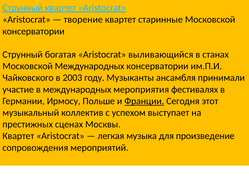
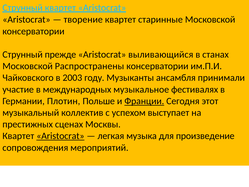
богатая: богатая -> прежде
Московской Международных: Международных -> Распространены
мероприятия: мероприятия -> музыкальное
Ирмосу: Ирмосу -> Плотин
Aristocrat at (60, 136) underline: none -> present
